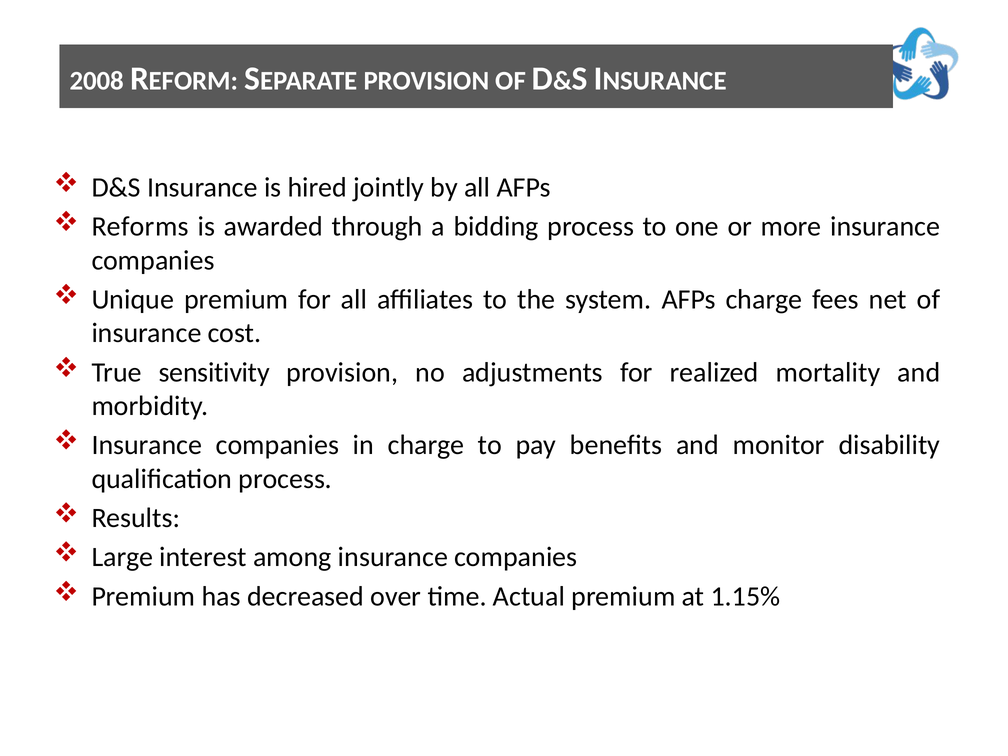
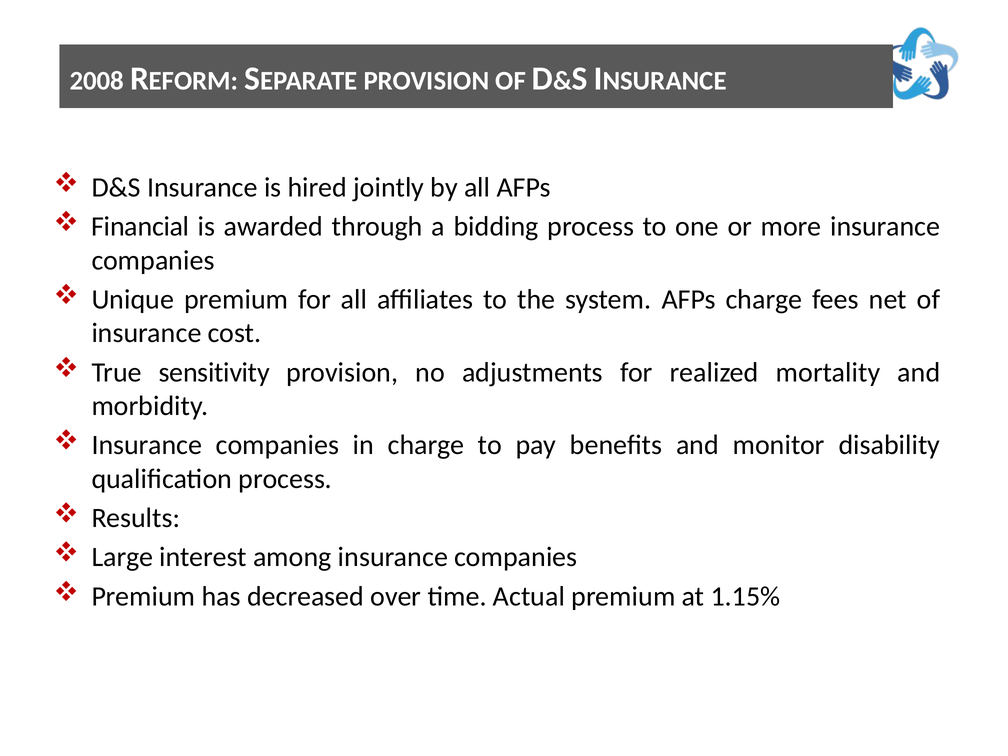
Reforms: Reforms -> Financial
